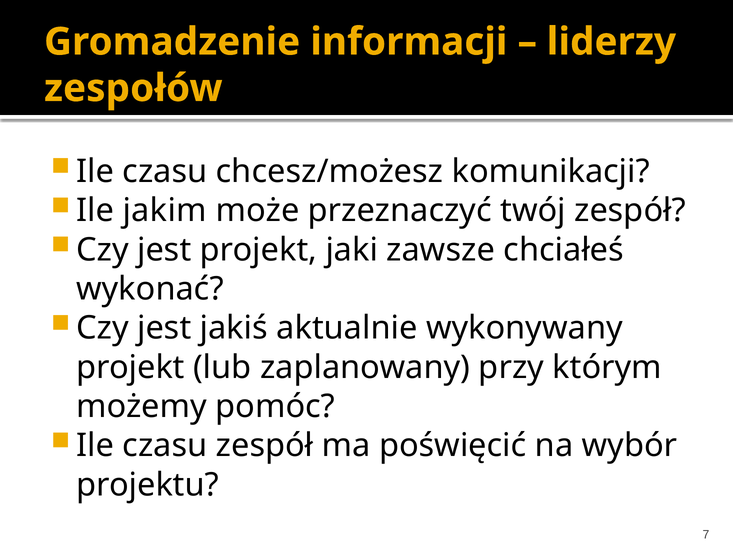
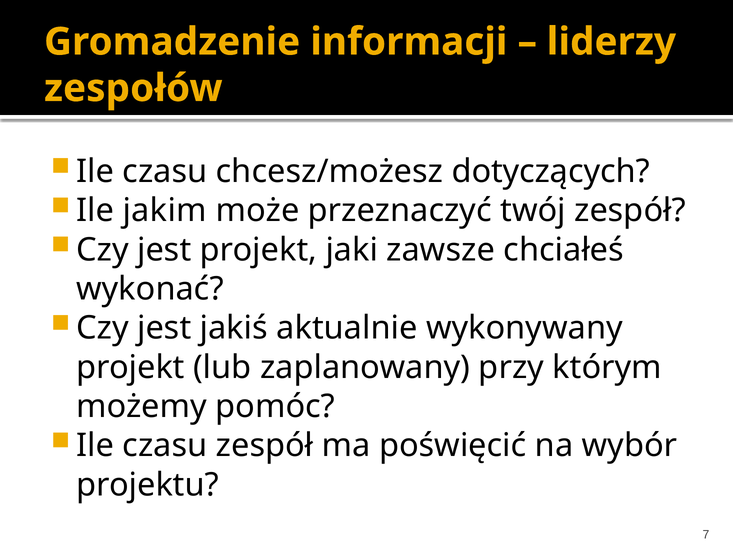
komunikacji: komunikacji -> dotyczących
